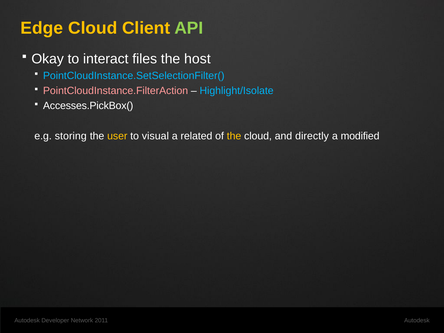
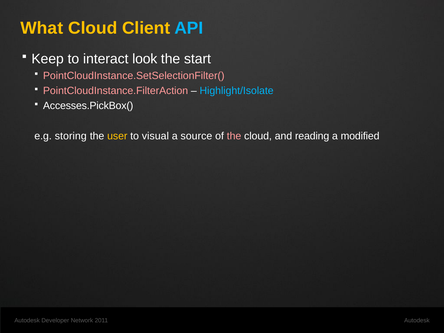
Edge: Edge -> What
API colour: light green -> light blue
Okay: Okay -> Keep
files: files -> look
host: host -> start
PointCloudInstance.SetSelectionFilter( colour: light blue -> pink
related: related -> source
the at (234, 136) colour: yellow -> pink
directly: directly -> reading
